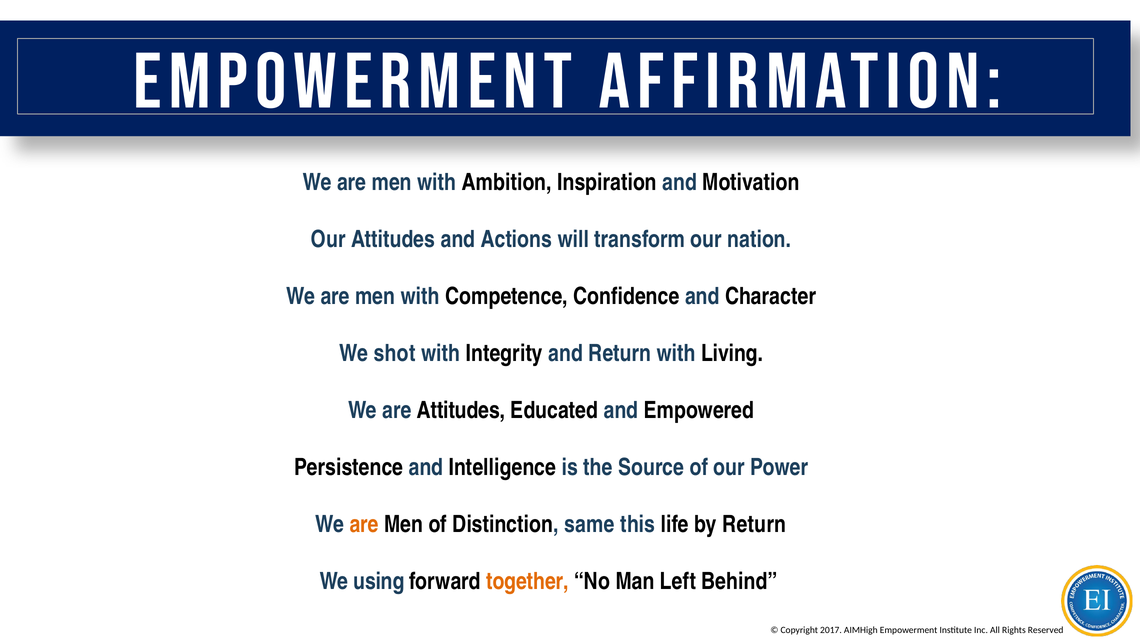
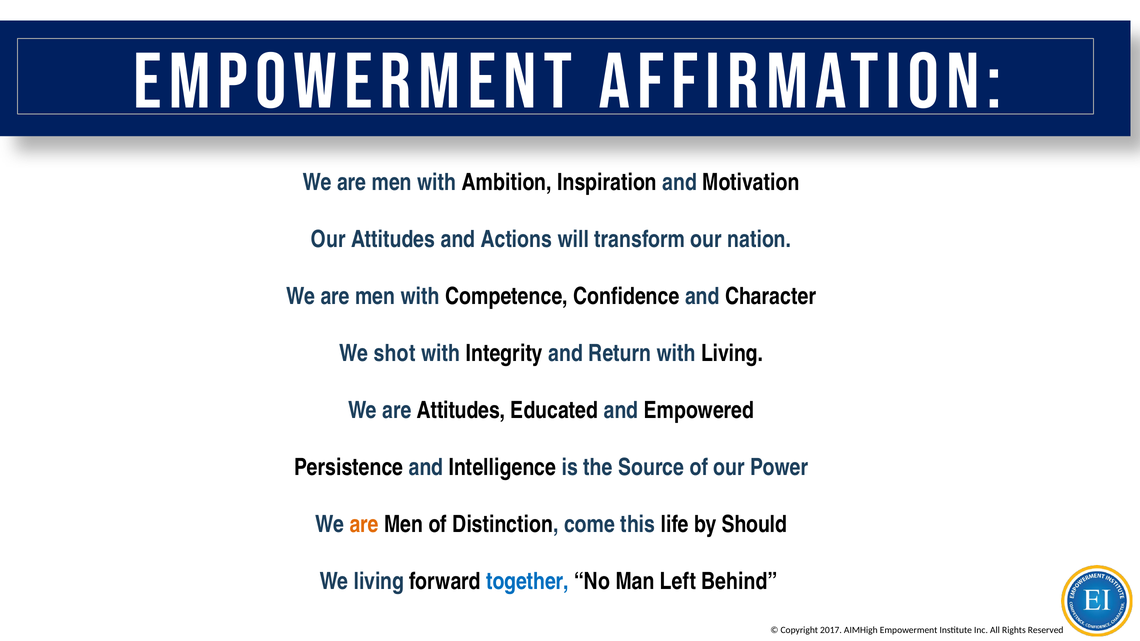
same: same -> come
by Return: Return -> Should
We using: using -> living
together colour: orange -> blue
